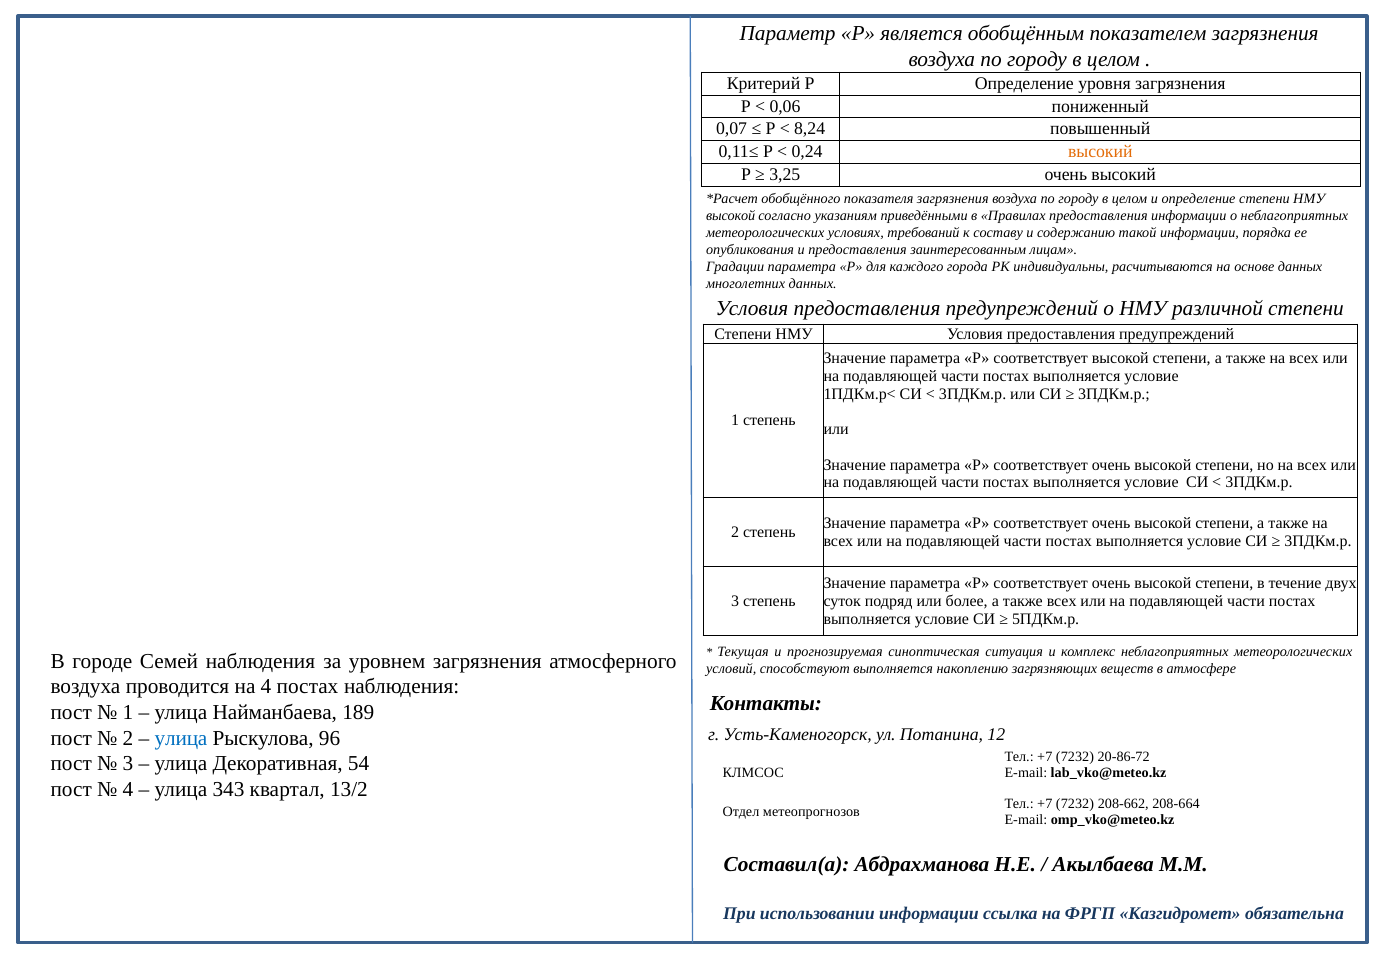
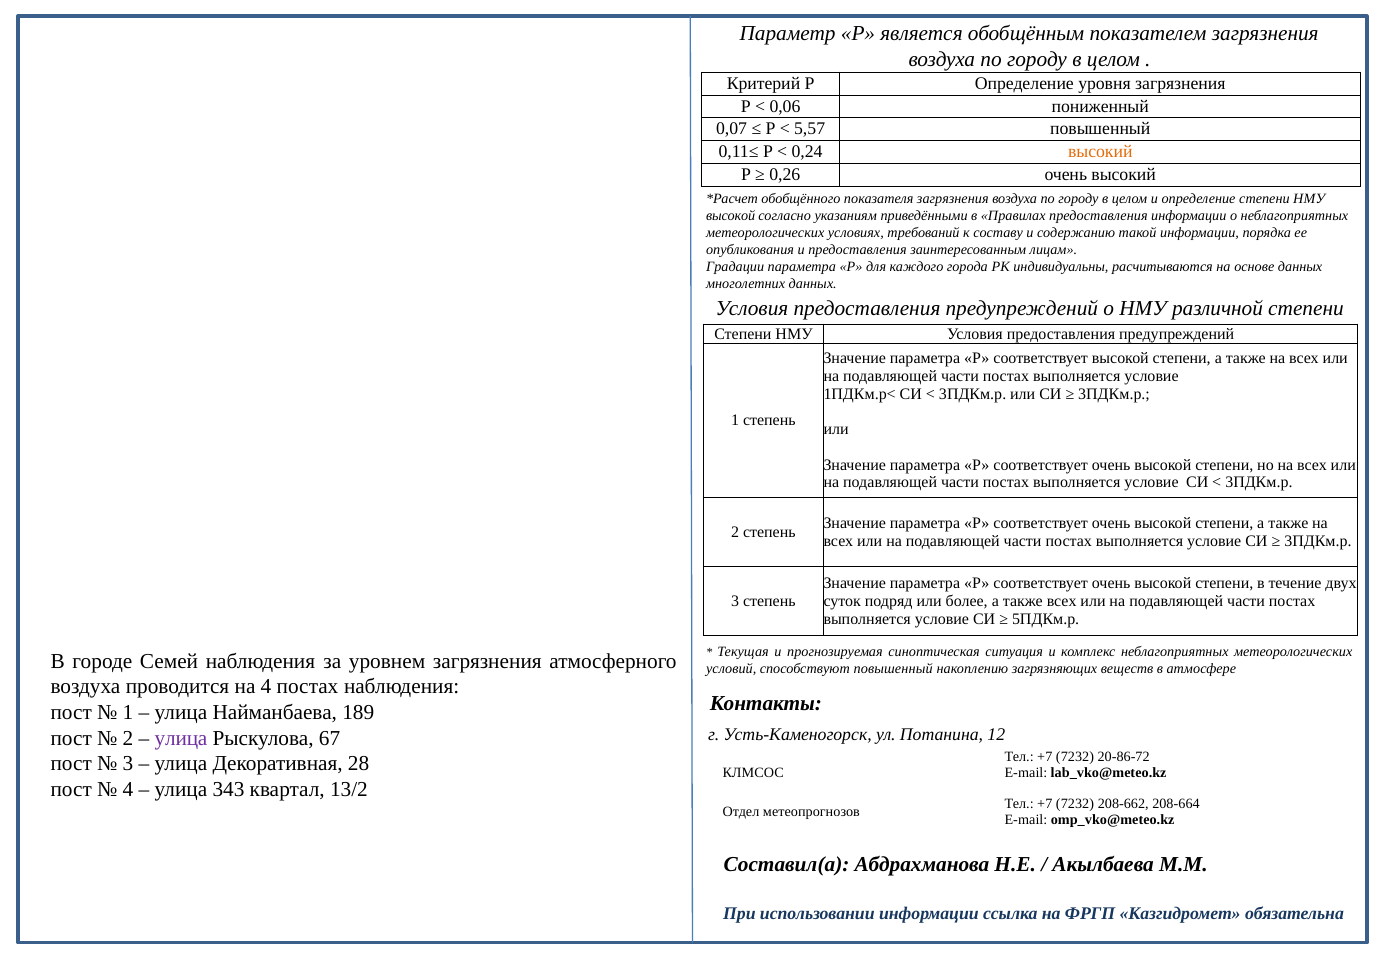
8,24: 8,24 -> 5,57
3,25: 3,25 -> 0,26
способствуют выполняется: выполняется -> повышенный
улица at (181, 738) colour: blue -> purple
96: 96 -> 67
54: 54 -> 28
